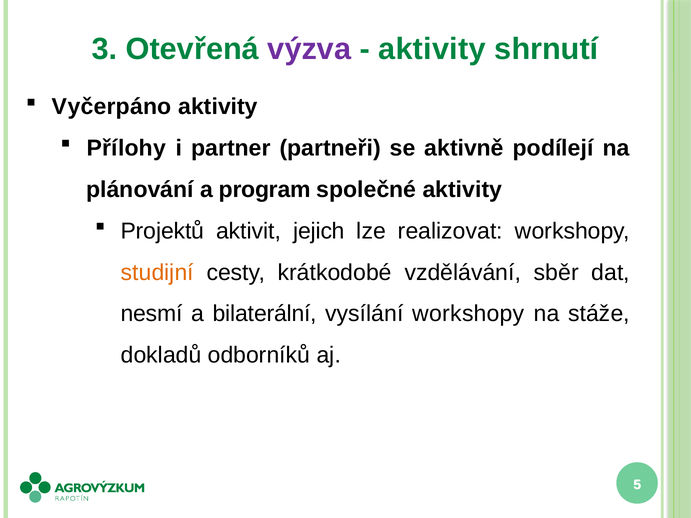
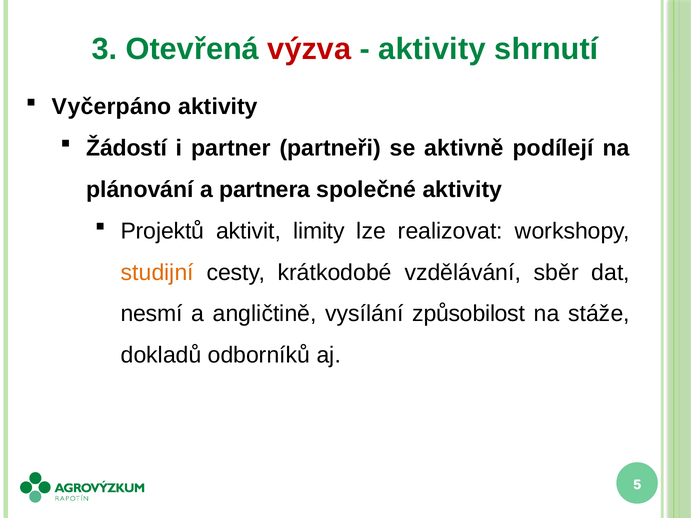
výzva colour: purple -> red
Přílohy: Přílohy -> Žádostí
program: program -> partnera
jejich: jejich -> limity
bilaterální: bilaterální -> angličtině
vysílání workshopy: workshopy -> způsobilost
